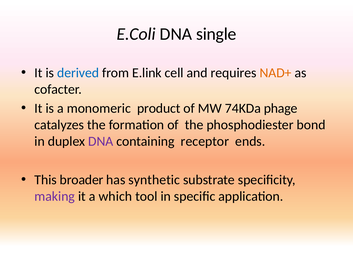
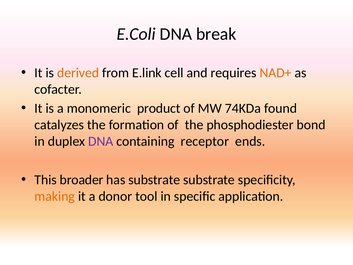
single: single -> break
derived colour: blue -> orange
phage: phage -> found
has synthetic: synthetic -> substrate
making colour: purple -> orange
which: which -> donor
